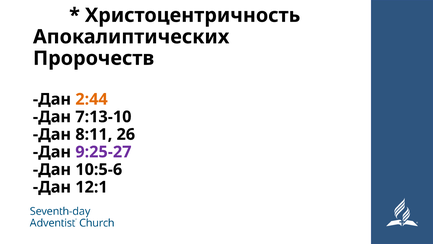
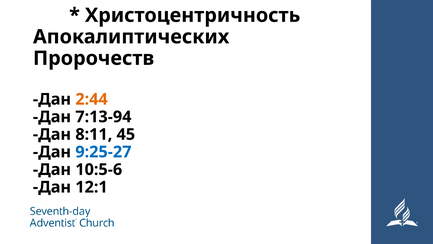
7:13-10: 7:13-10 -> 7:13-94
26: 26 -> 45
9:25-27 colour: purple -> blue
